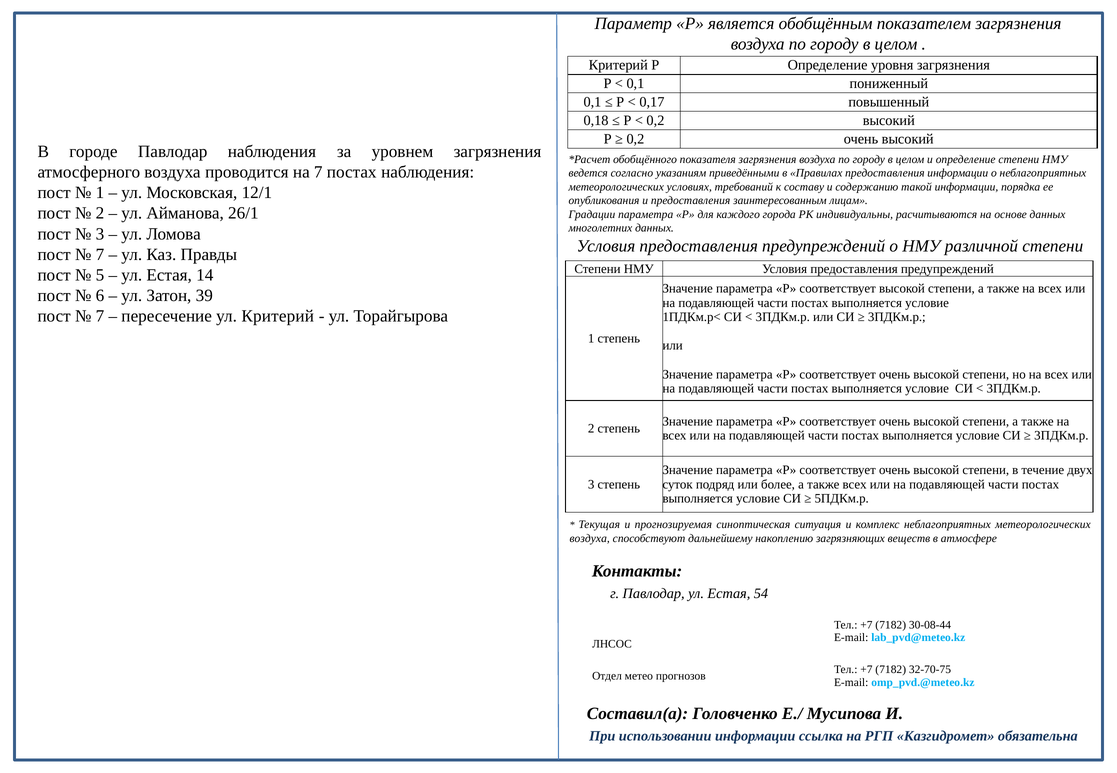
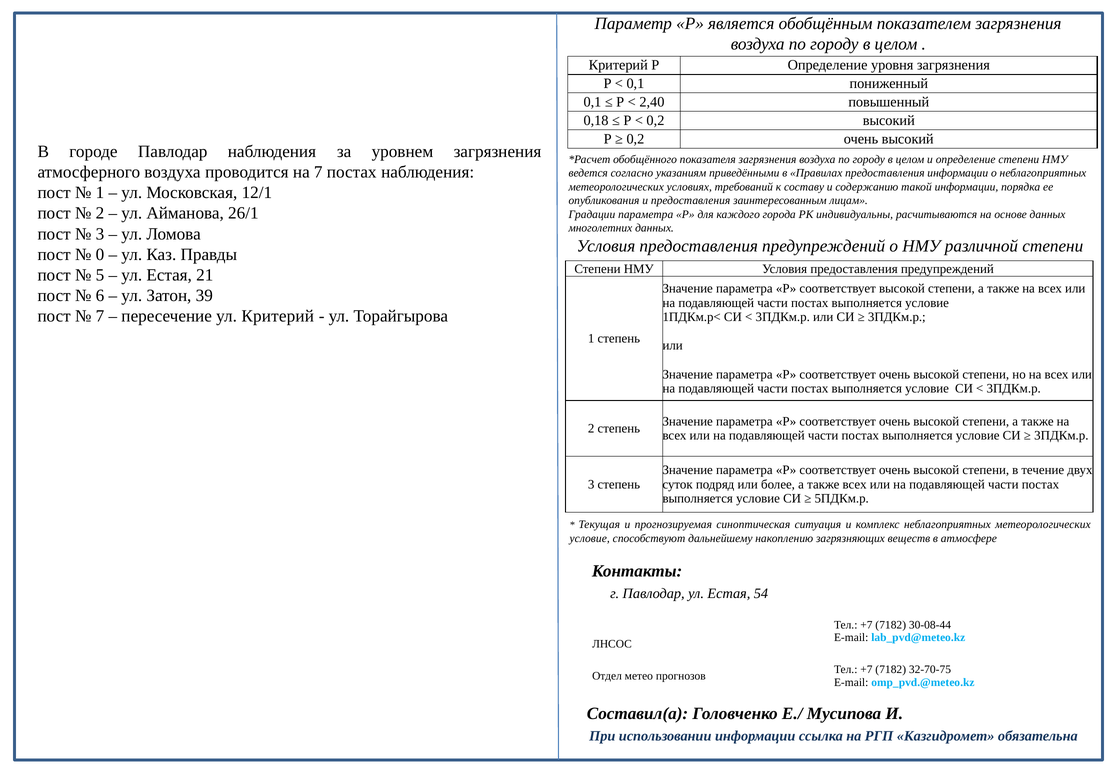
0,17: 0,17 -> 2,40
7 at (100, 255): 7 -> 0
14: 14 -> 21
воздуха at (590, 539): воздуха -> условие
